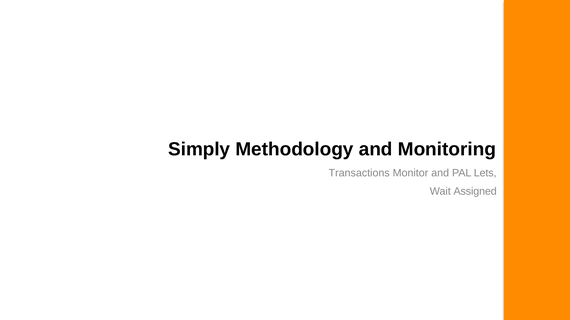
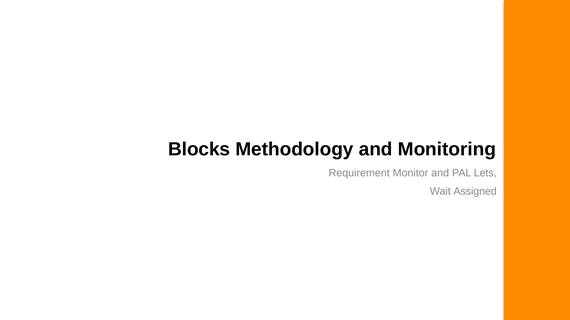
Simply: Simply -> Blocks
Transactions: Transactions -> Requirement
